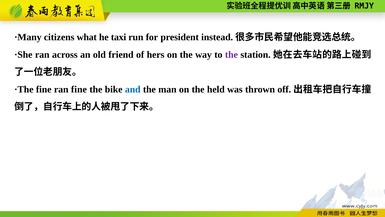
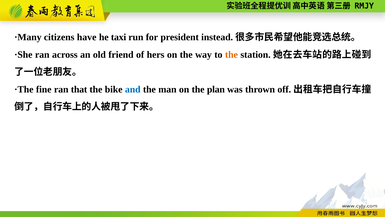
what: what -> have
the at (231, 55) colour: purple -> orange
ran fine: fine -> that
held: held -> plan
